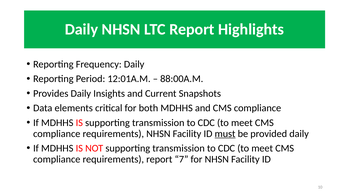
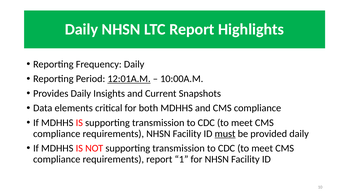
12:01A.M underline: none -> present
88:00A.M: 88:00A.M -> 10:00A.M
7: 7 -> 1
